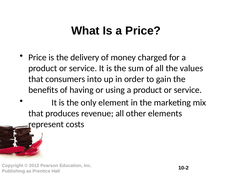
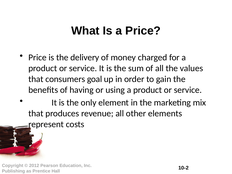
into: into -> goal
